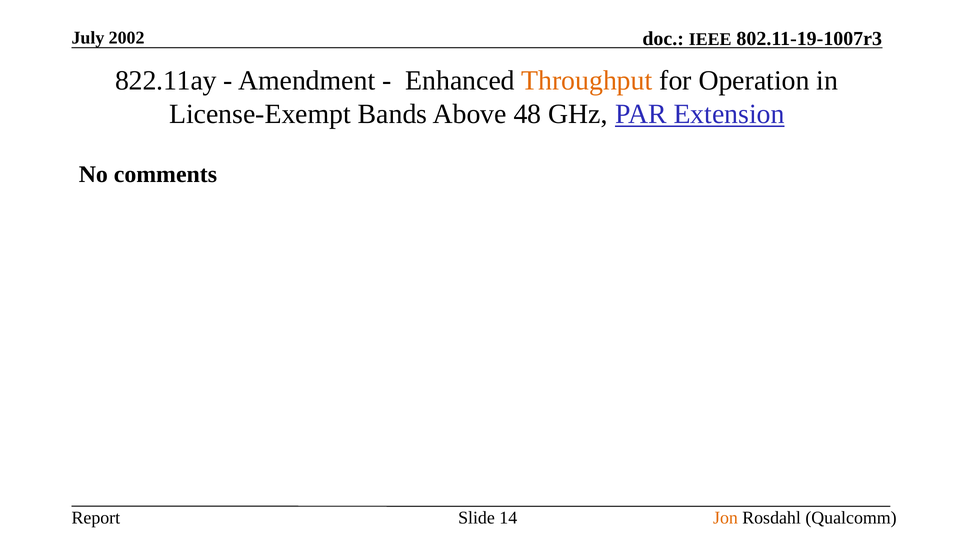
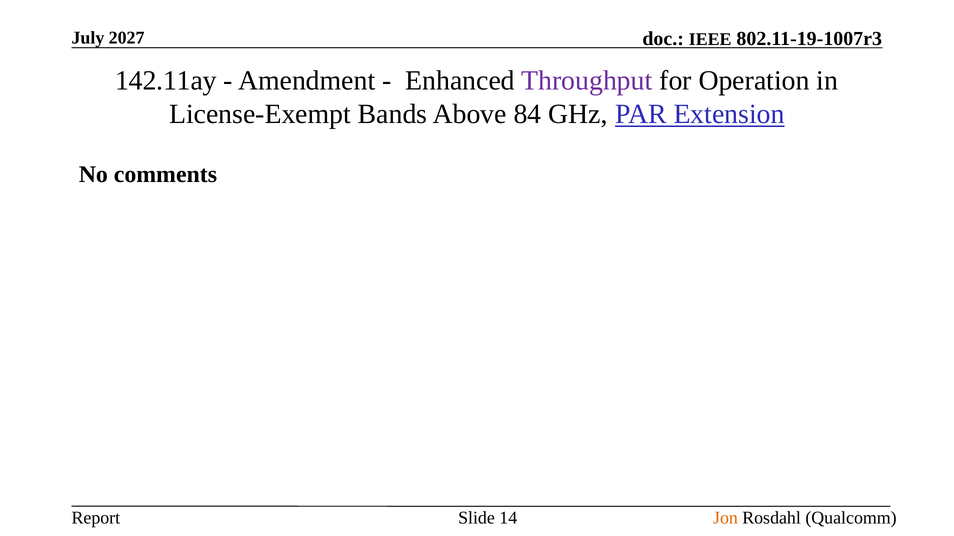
2002: 2002 -> 2027
822.11ay: 822.11ay -> 142.11ay
Throughput colour: orange -> purple
48: 48 -> 84
